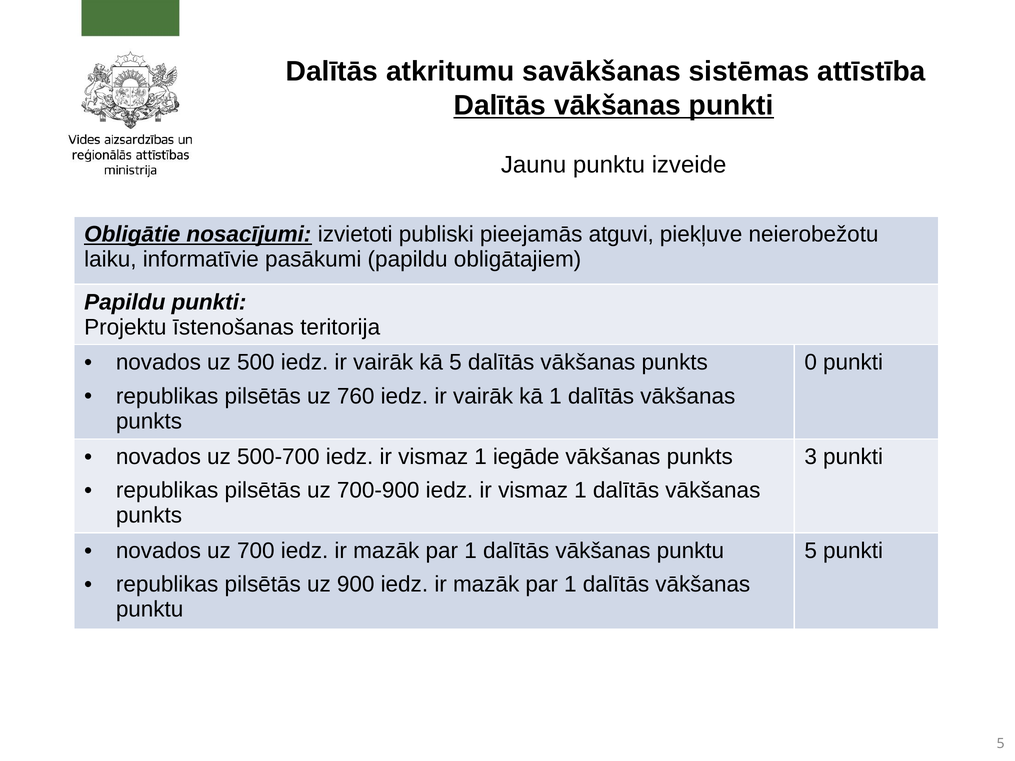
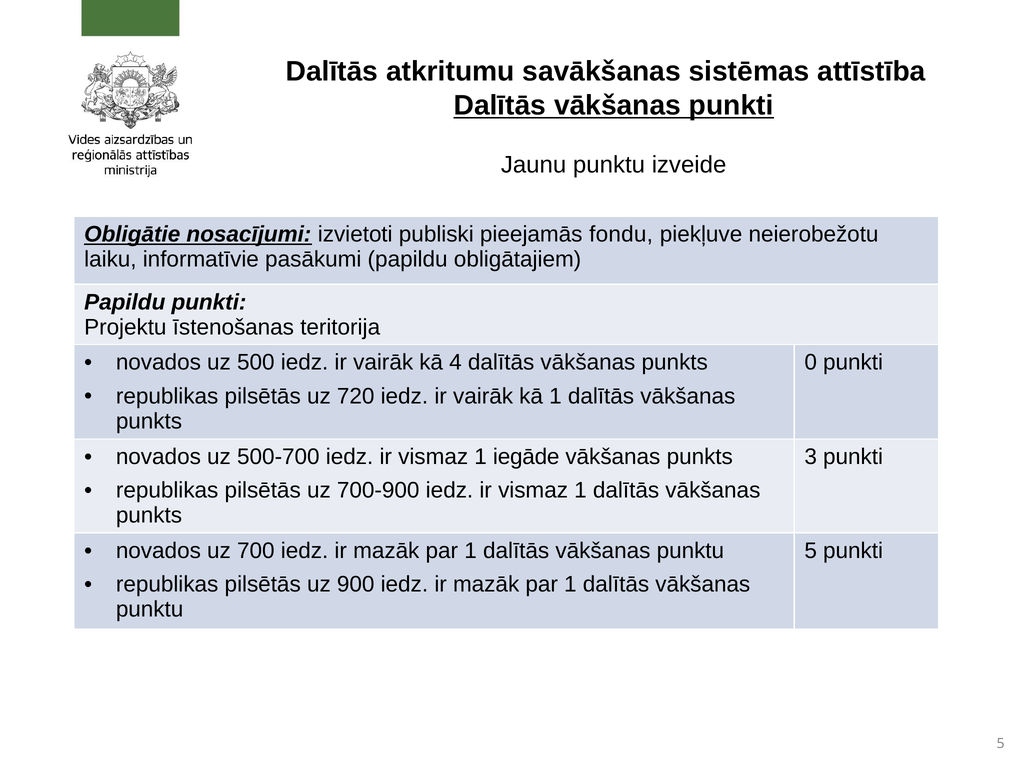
atguvi: atguvi -> fondu
kā 5: 5 -> 4
760: 760 -> 720
